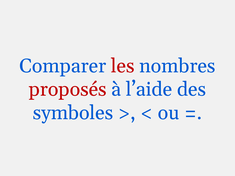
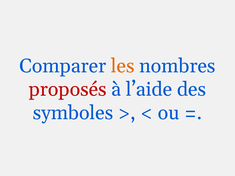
les colour: red -> orange
